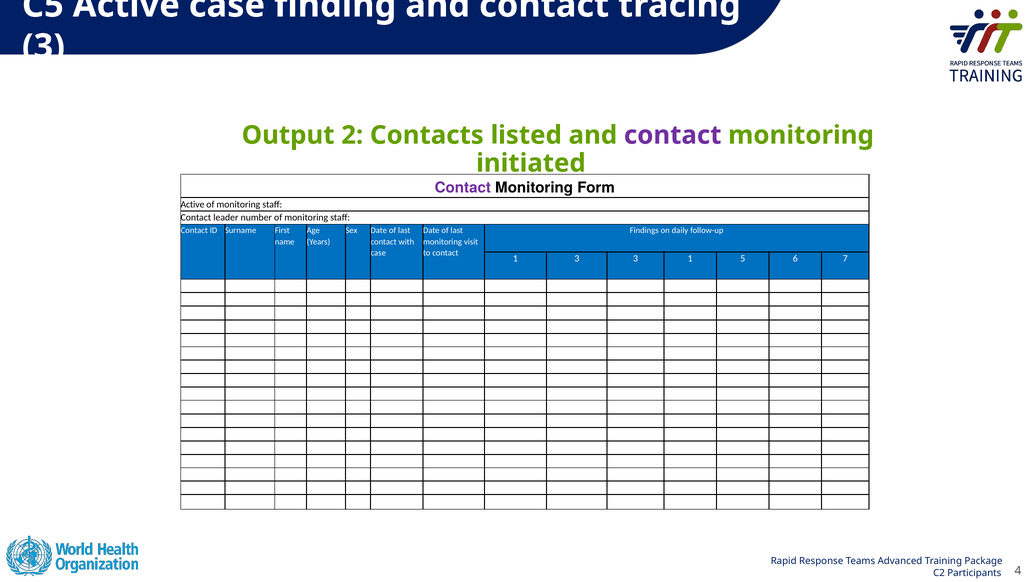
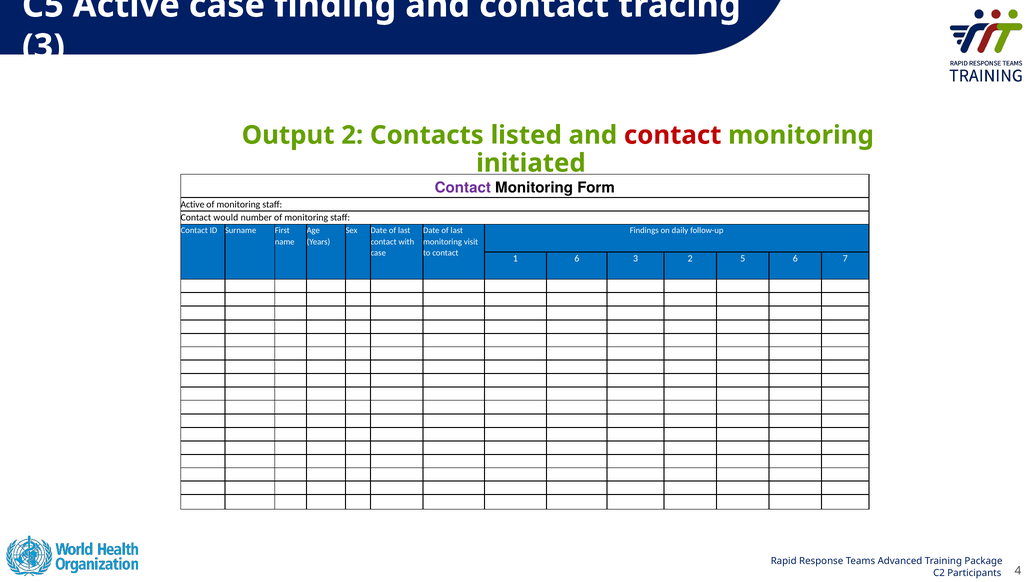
contact at (673, 135) colour: purple -> red
leader: leader -> would
1 3: 3 -> 6
3 1: 1 -> 2
